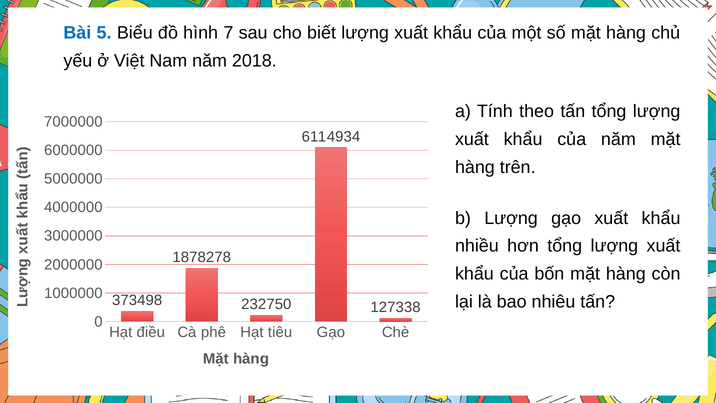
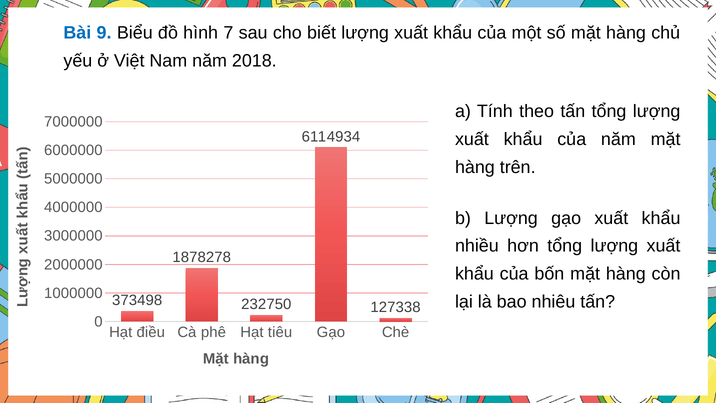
5: 5 -> 9
